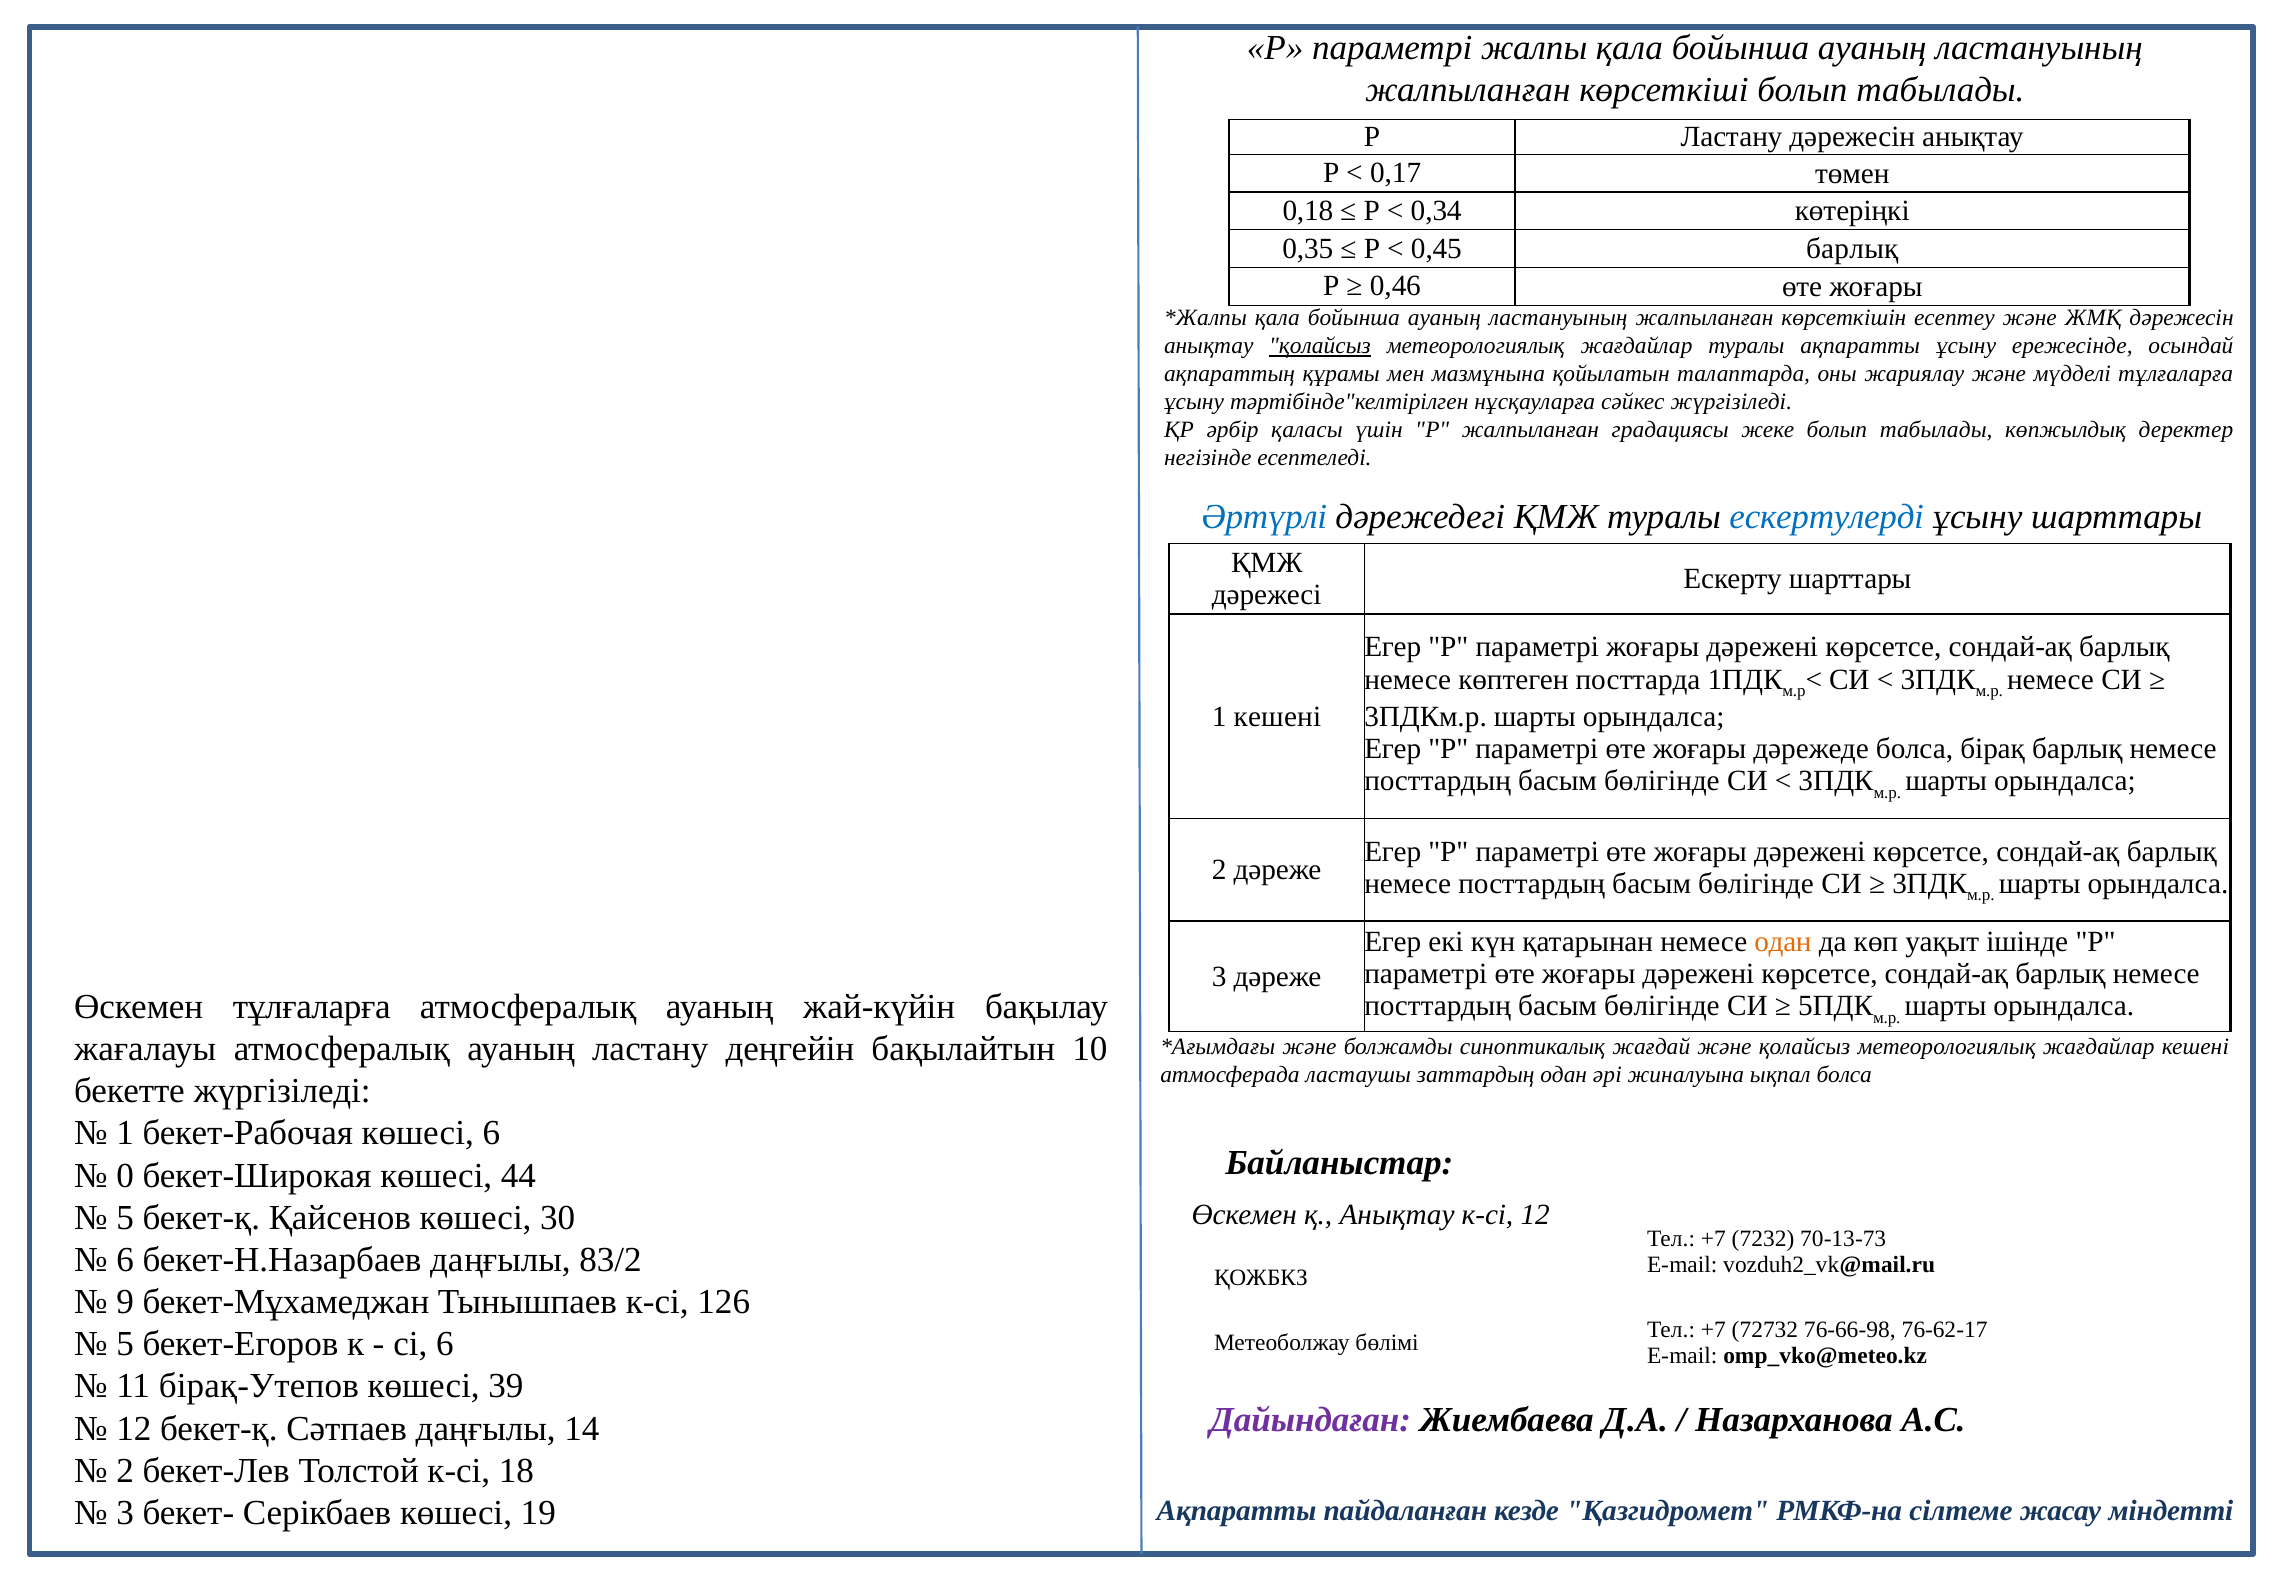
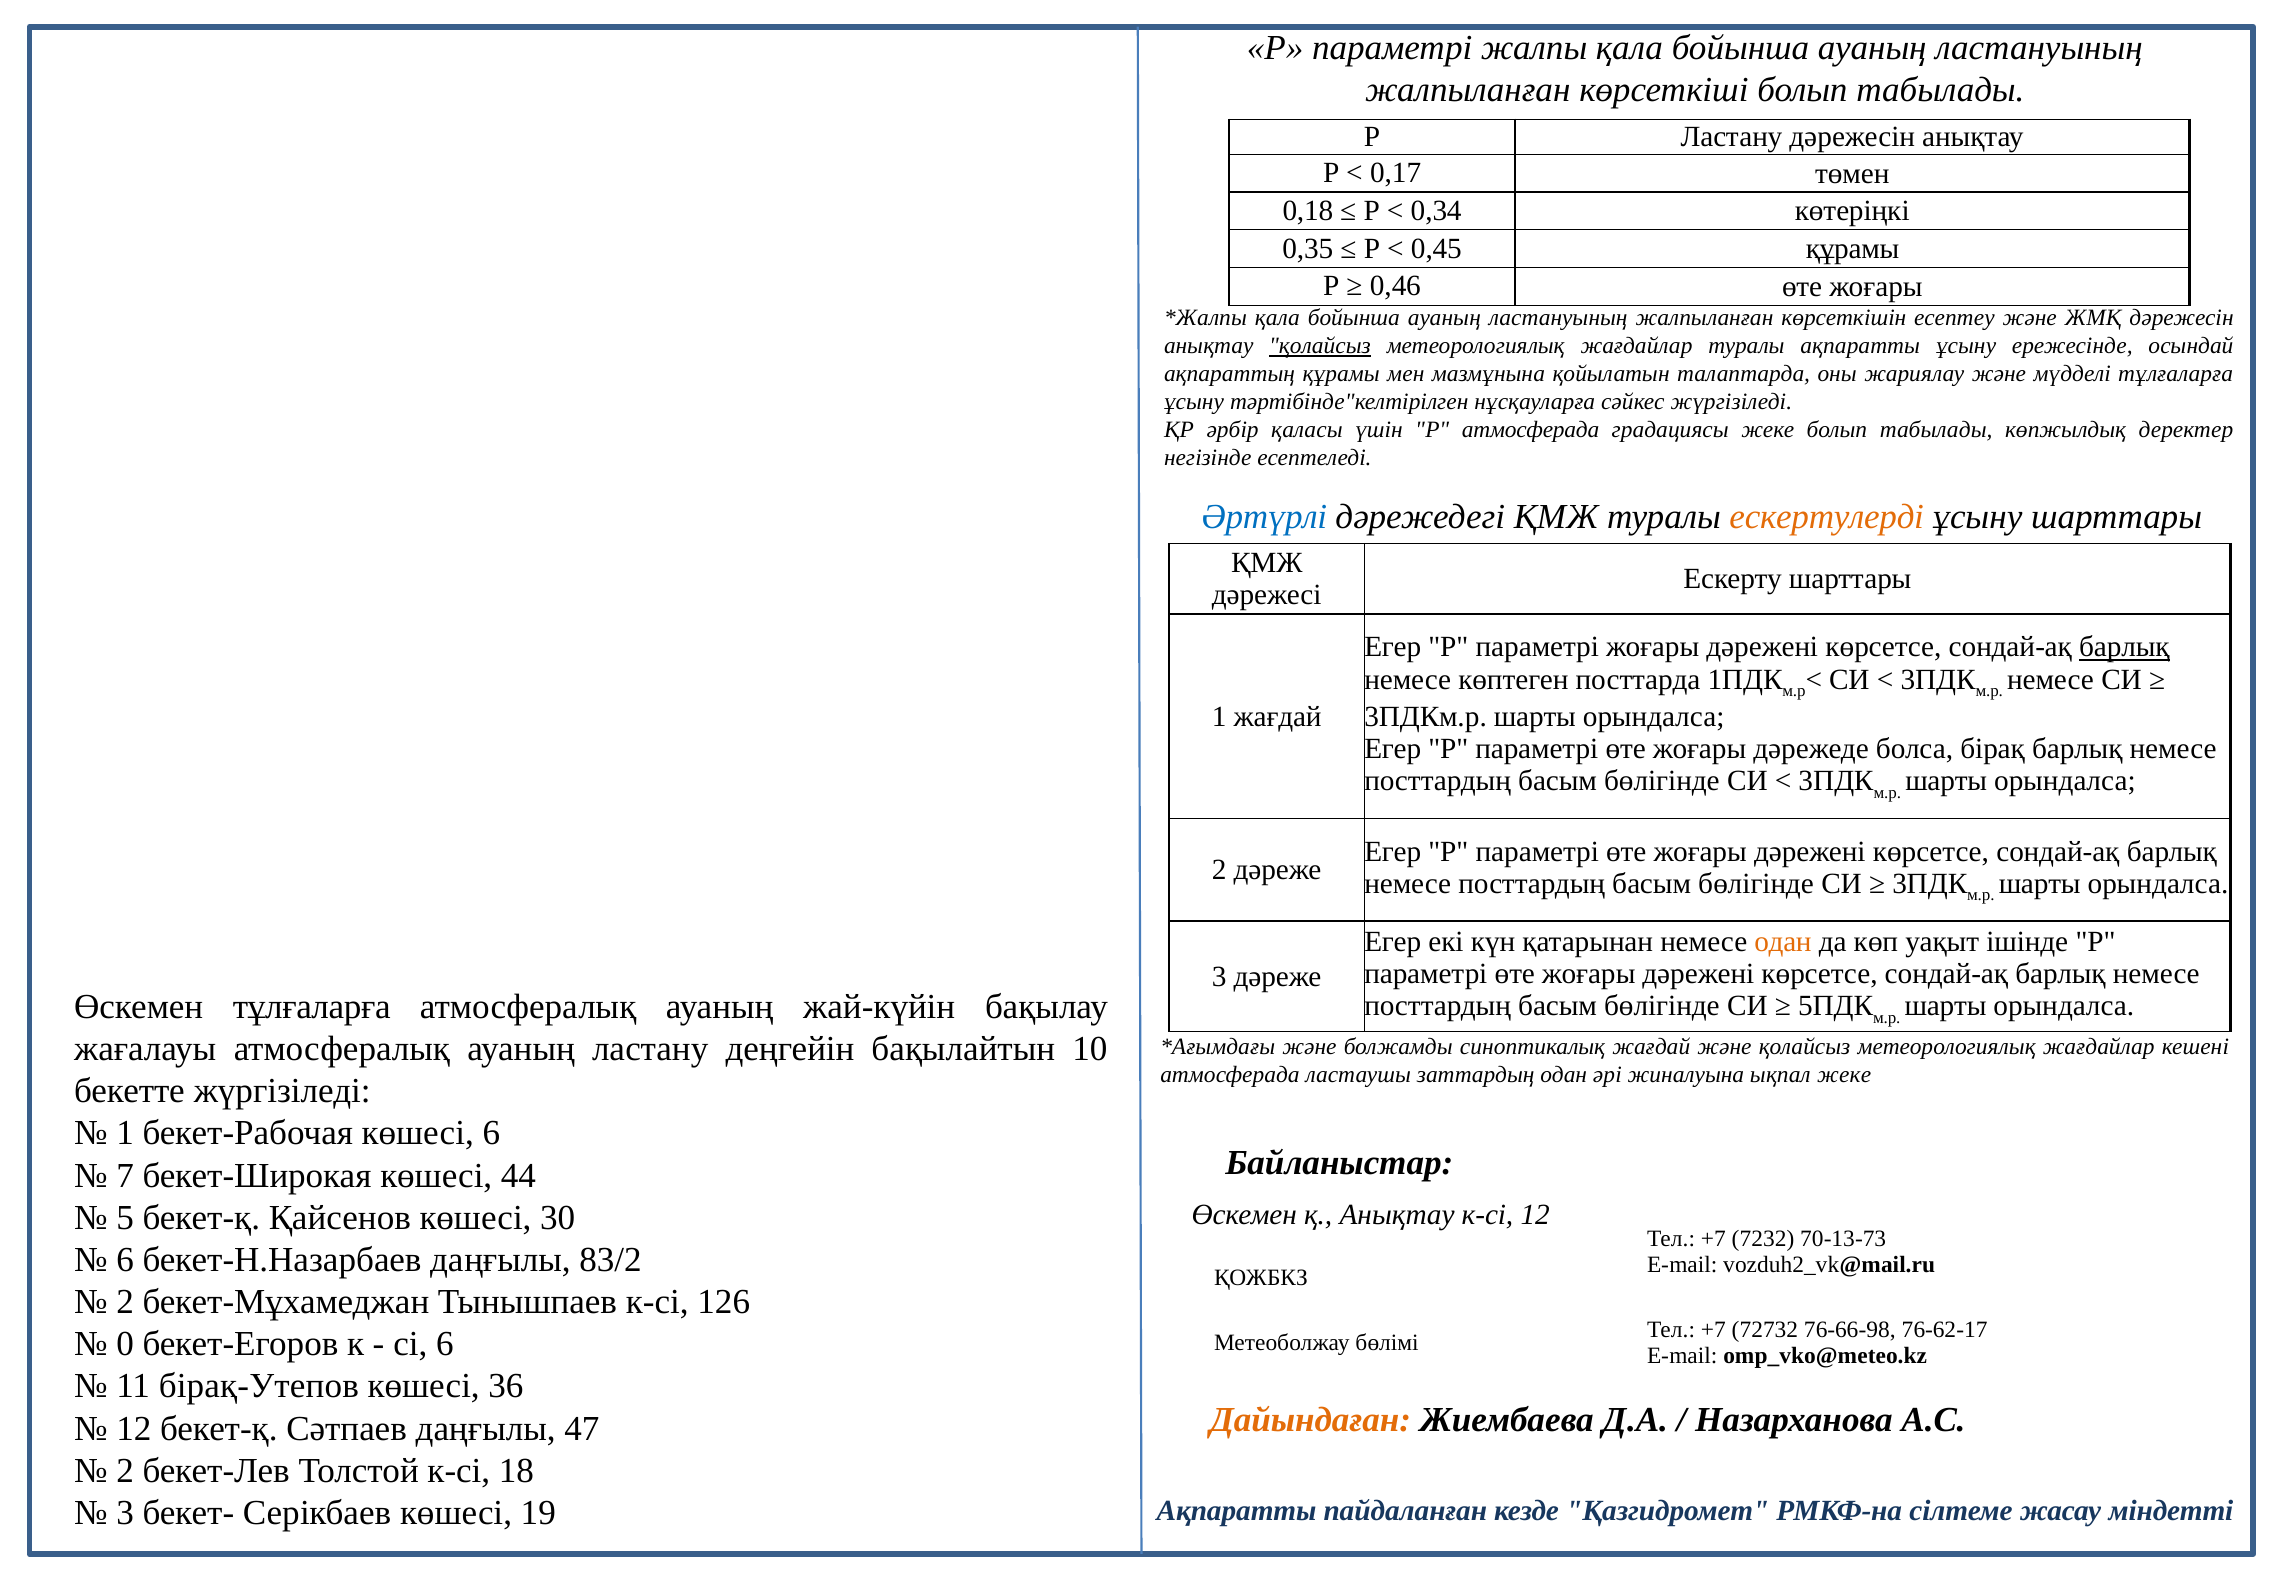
0,45 барлық: барлық -> құрамы
Р жалпыланған: жалпыланған -> атмосферада
ескертулерді colour: blue -> orange
барлық at (2124, 647) underline: none -> present
1 кешені: кешені -> жағдай
ықпал болса: болса -> жеке
0: 0 -> 7
9 at (125, 1302): 9 -> 2
5 at (125, 1344): 5 -> 0
39: 39 -> 36
Дайындаған colour: purple -> orange
14: 14 -> 47
